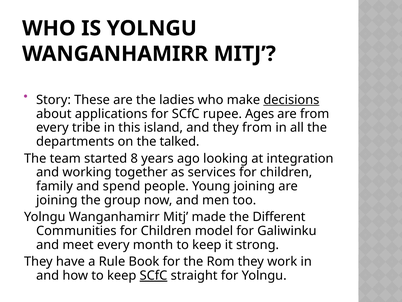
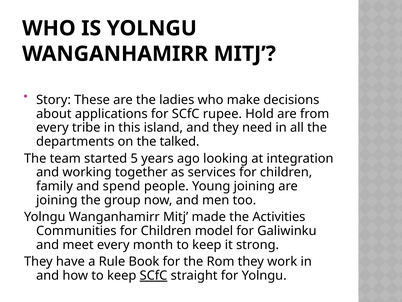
decisions underline: present -> none
Ages: Ages -> Hold
they from: from -> need
8: 8 -> 5
Different: Different -> Activities
